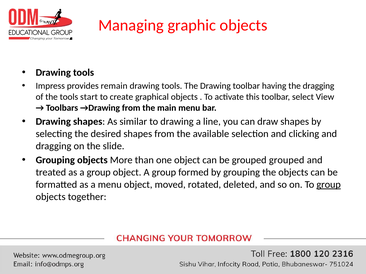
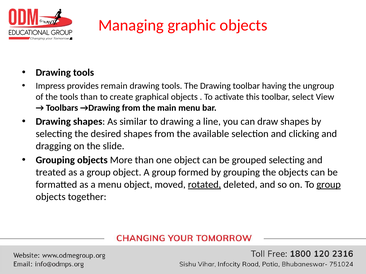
the dragging: dragging -> ungroup
tools start: start -> than
grouped grouped: grouped -> selecting
rotated underline: none -> present
